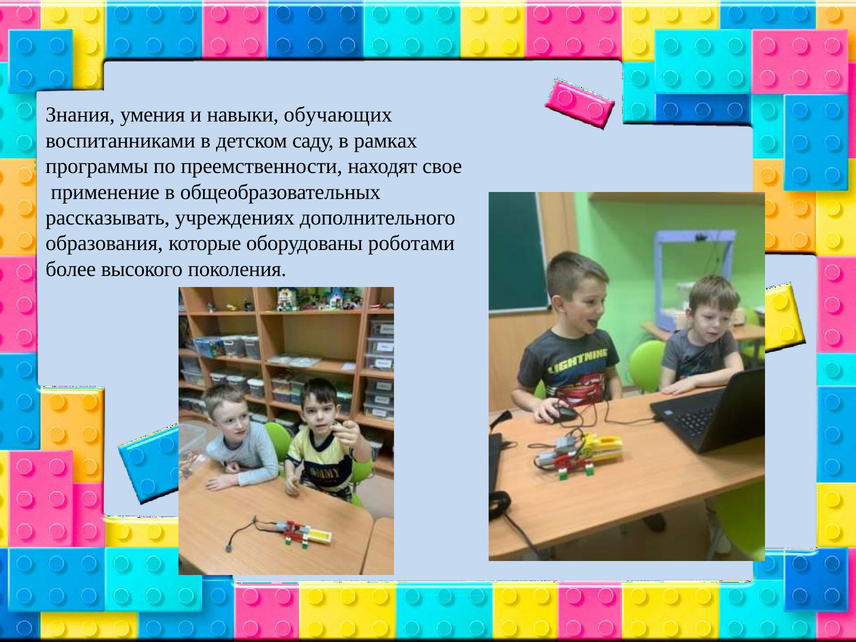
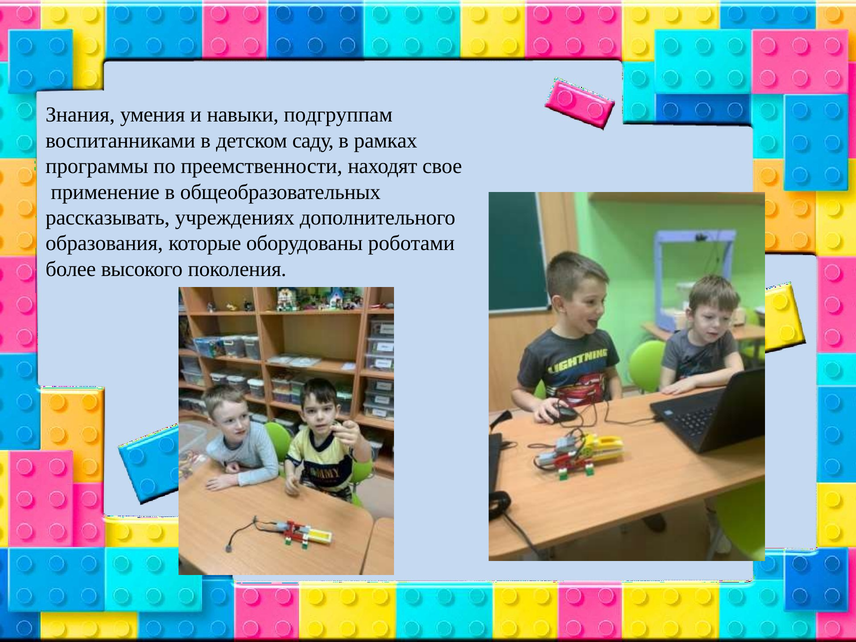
обучающих: обучающих -> подгруппам
